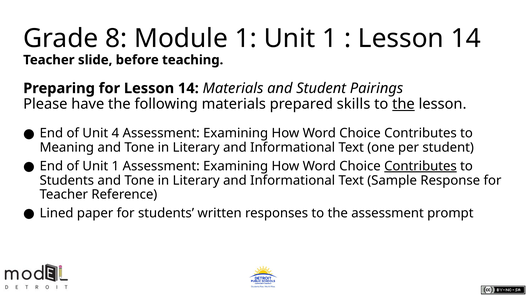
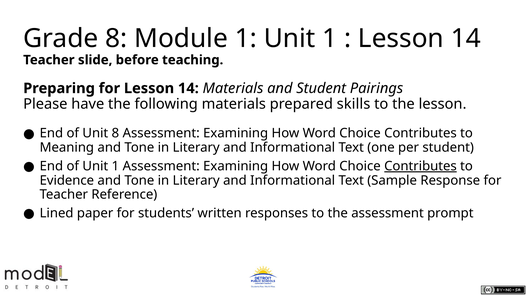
the at (403, 104) underline: present -> none
Unit 4: 4 -> 8
Students at (67, 180): Students -> Evidence
